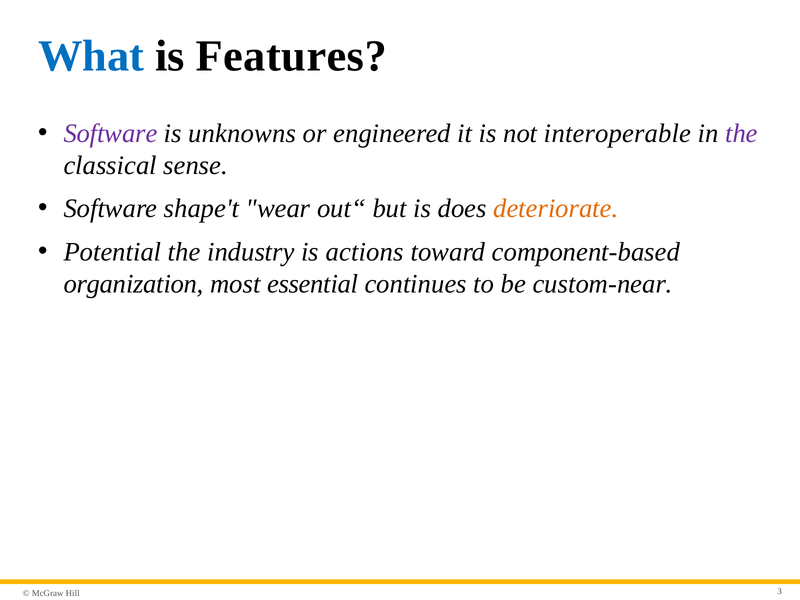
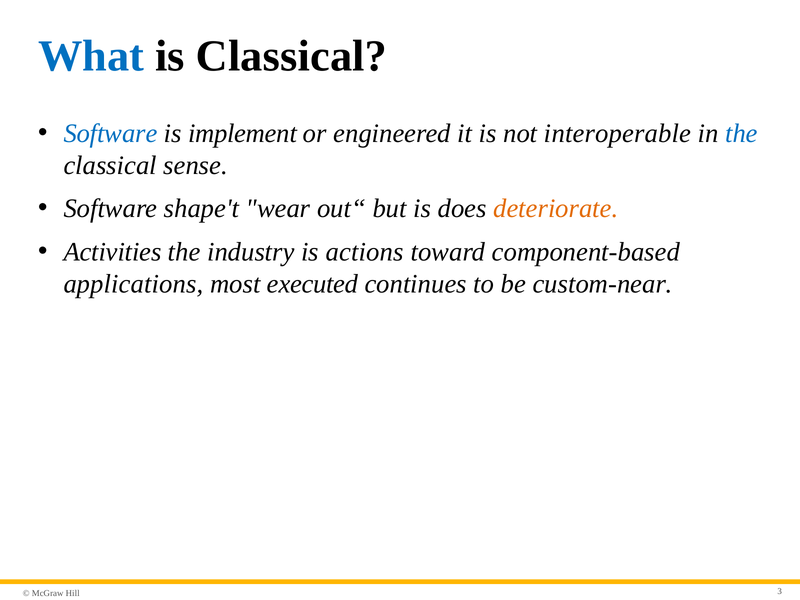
is Features: Features -> Classical
Software at (110, 134) colour: purple -> blue
unknowns: unknowns -> implement
the at (741, 134) colour: purple -> blue
Potential: Potential -> Activities
organization: organization -> applications
essential: essential -> executed
